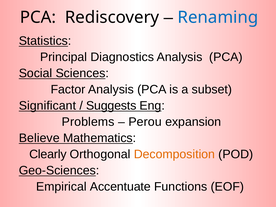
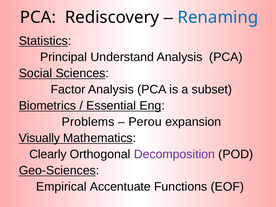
Diagnostics: Diagnostics -> Understand
Significant: Significant -> Biometrics
Suggests: Suggests -> Essential
Believe: Believe -> Visually
Decomposition colour: orange -> purple
